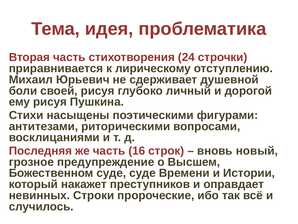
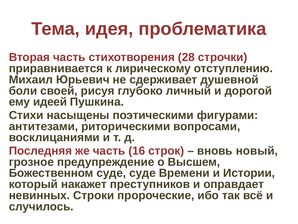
24: 24 -> 28
ему рисуя: рисуя -> идеей
